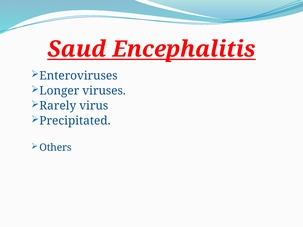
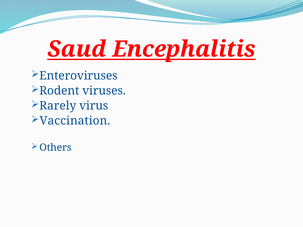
Longer: Longer -> Rodent
Precipitated: Precipitated -> Vaccination
